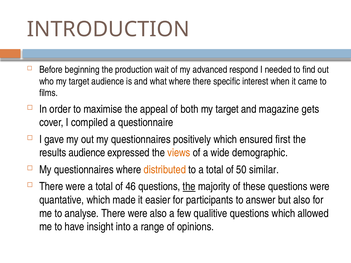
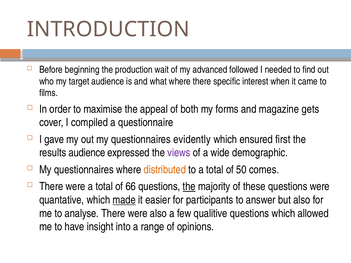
respond: respond -> followed
both my target: target -> forms
positively: positively -> evidently
views colour: orange -> purple
similar: similar -> comes
46: 46 -> 66
made underline: none -> present
